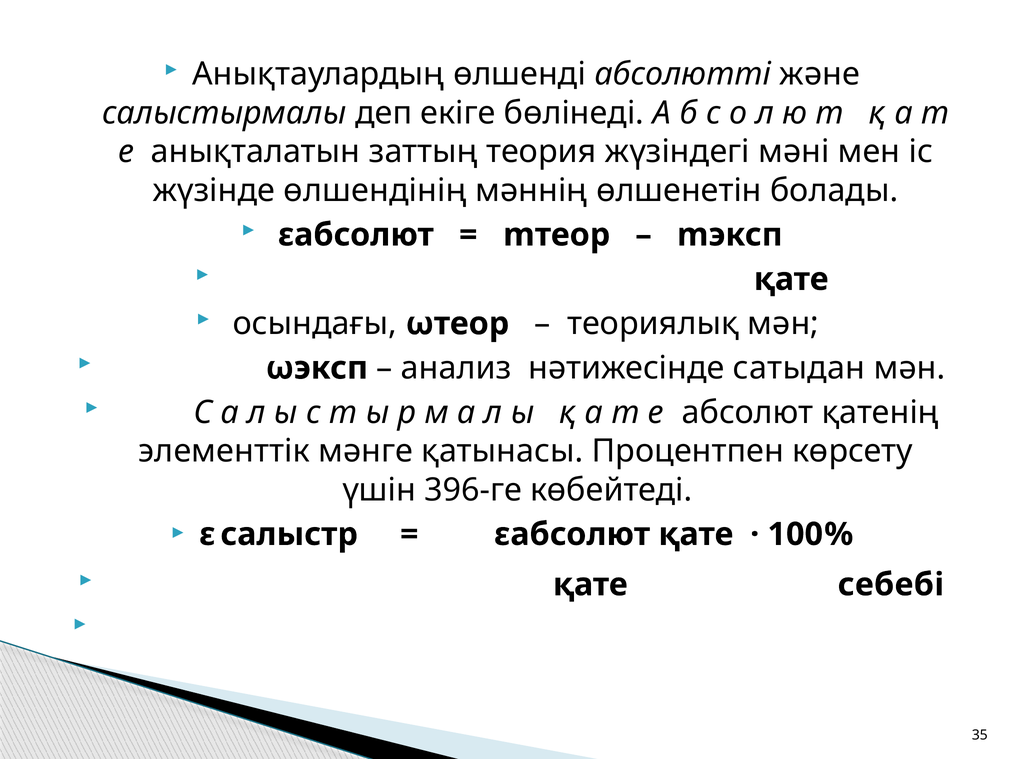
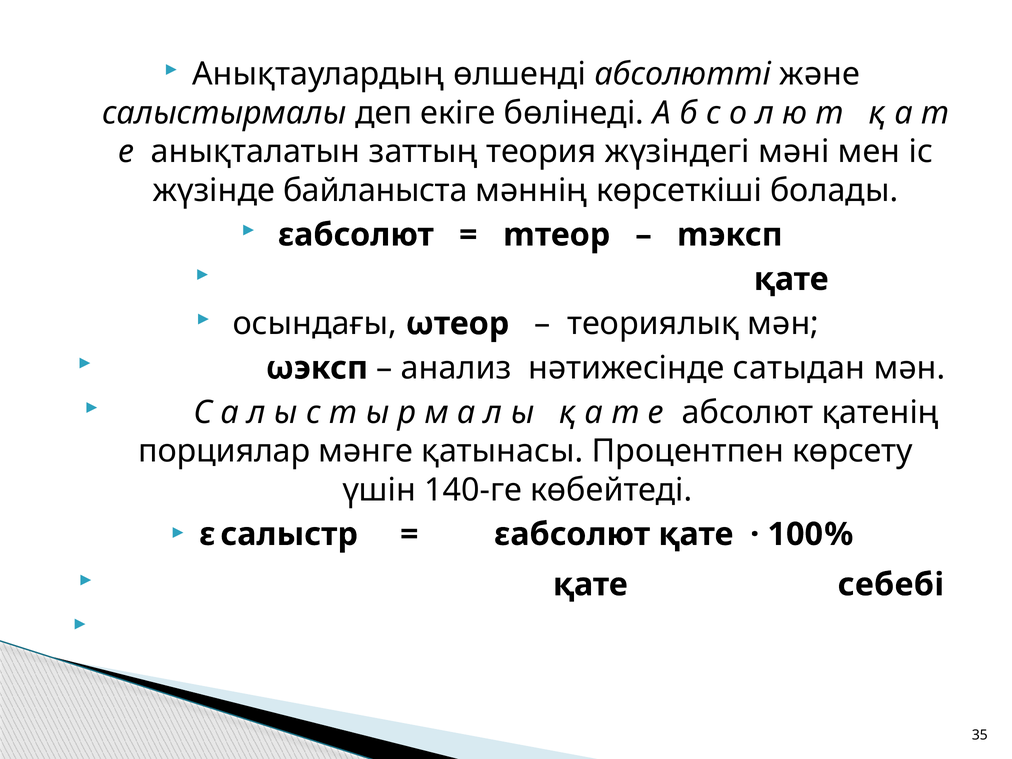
өлшендінің: өлшендінің -> байланыста
өлшенетін: өлшенетін -> көрсеткіші
элементтік: элементтік -> порциялар
396-ге: 396-ге -> 140-ге
